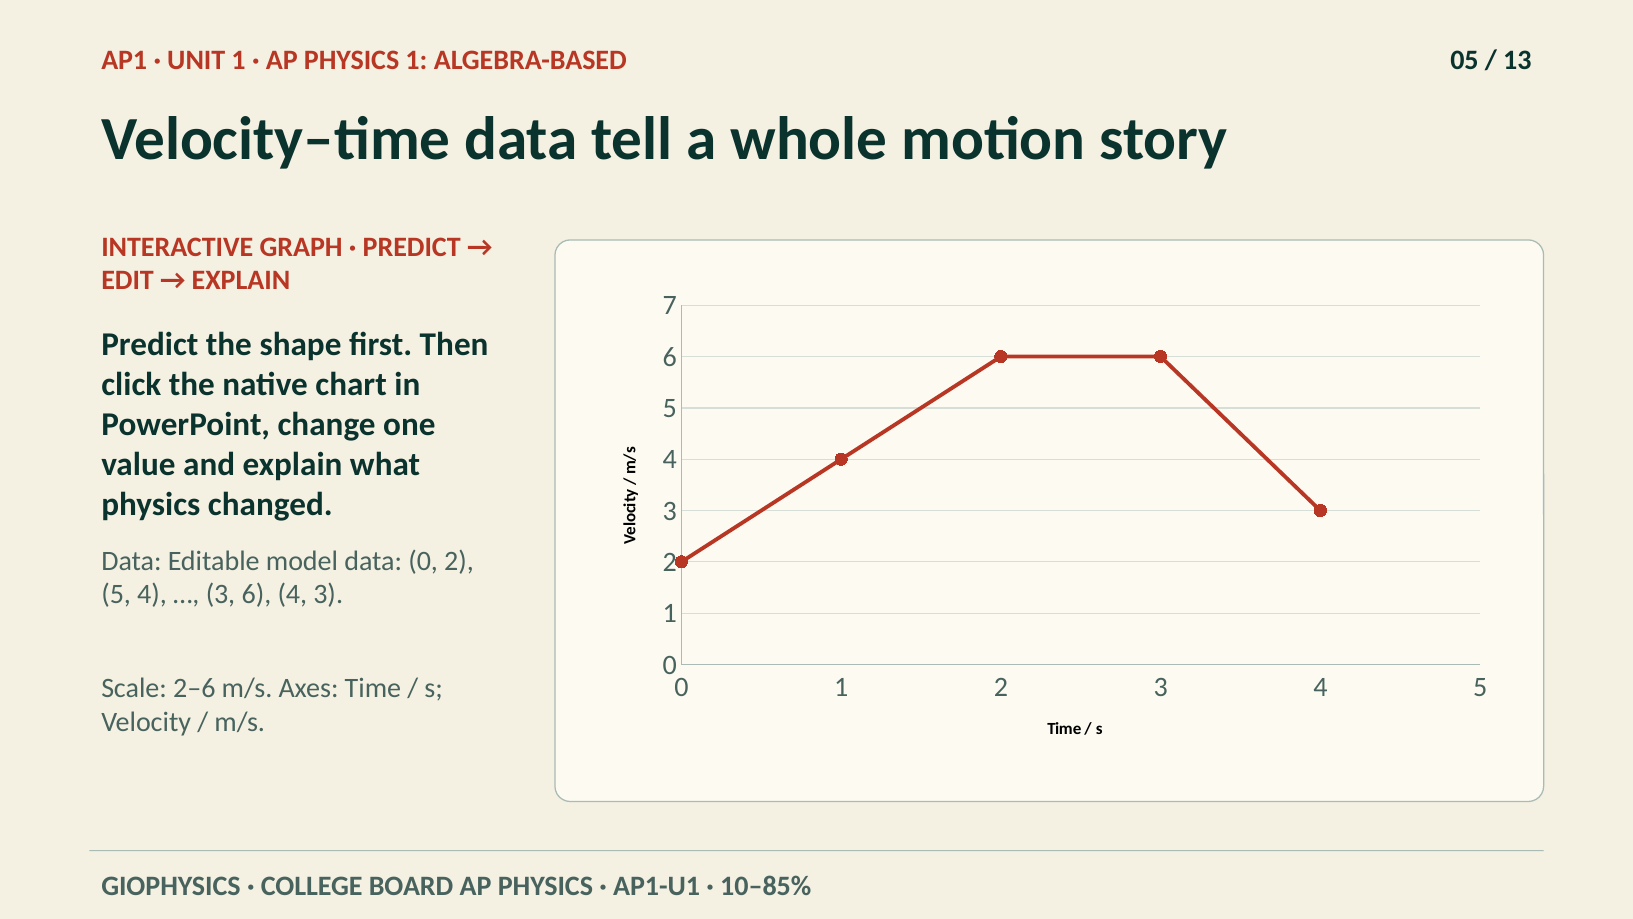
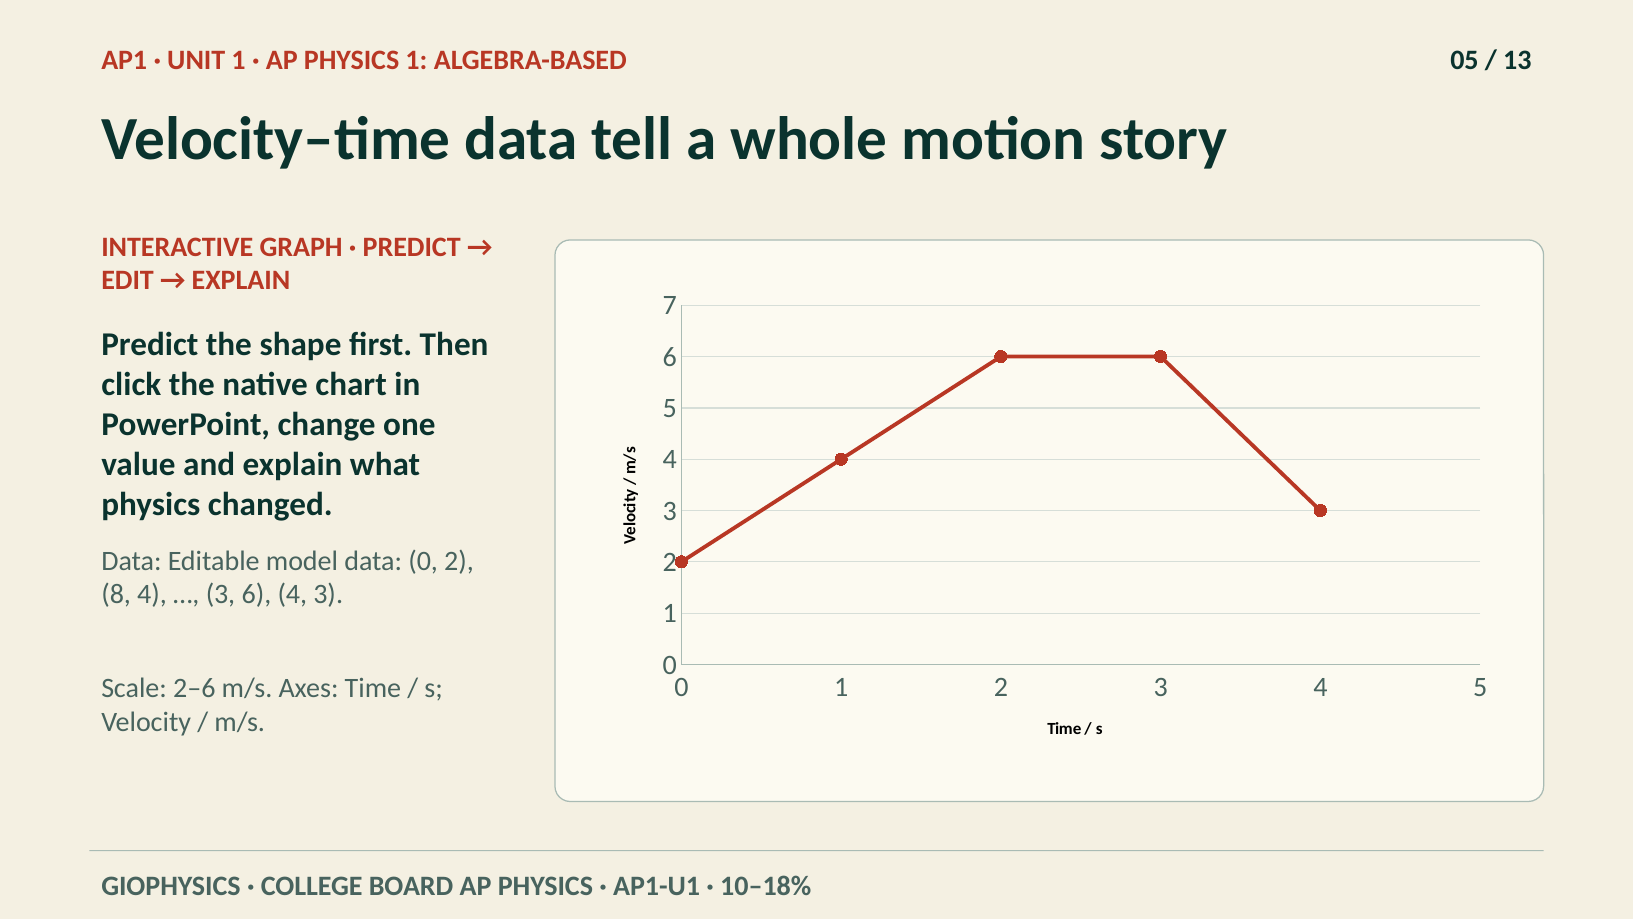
5 at (116, 594): 5 -> 8
10–85%: 10–85% -> 10–18%
